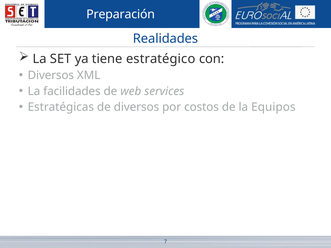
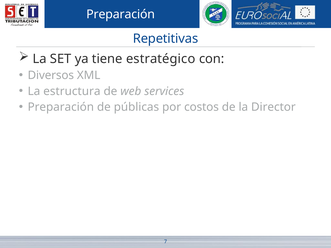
Realidades: Realidades -> Repetitivas
facilidades: facilidades -> estructura
Estratégicas at (61, 107): Estratégicas -> Preparación
de diversos: diversos -> públicas
Equipos: Equipos -> Director
